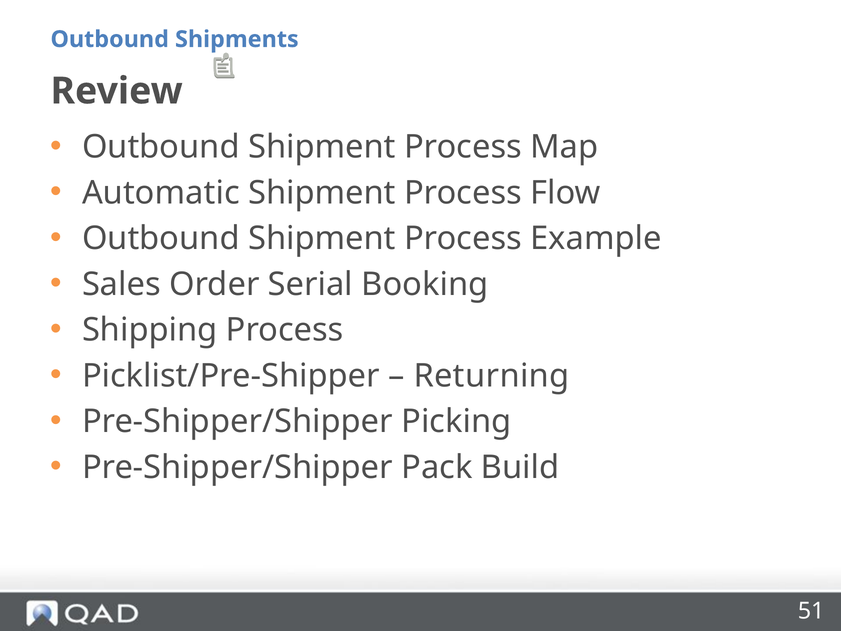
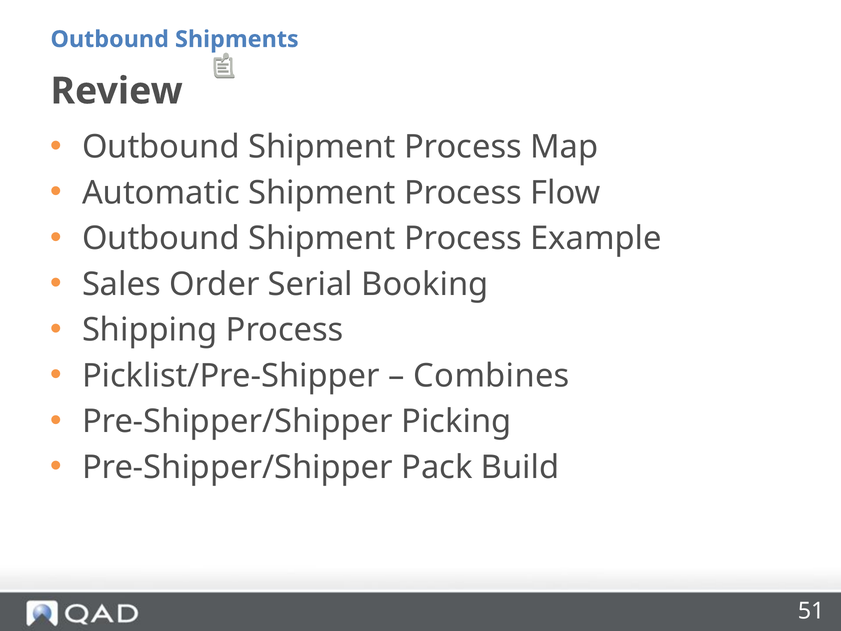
Returning: Returning -> Combines
